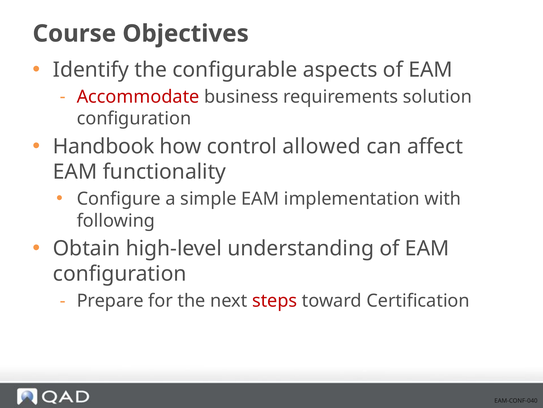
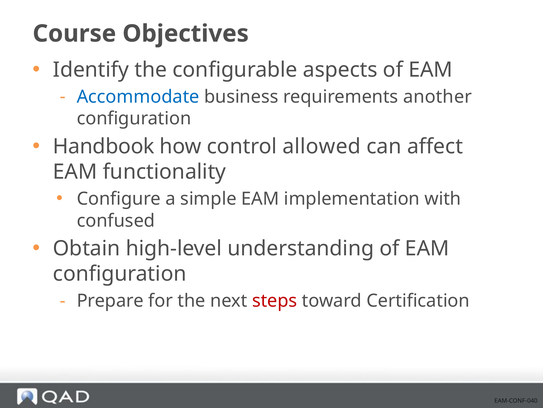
Accommodate colour: red -> blue
solution: solution -> another
following: following -> confused
